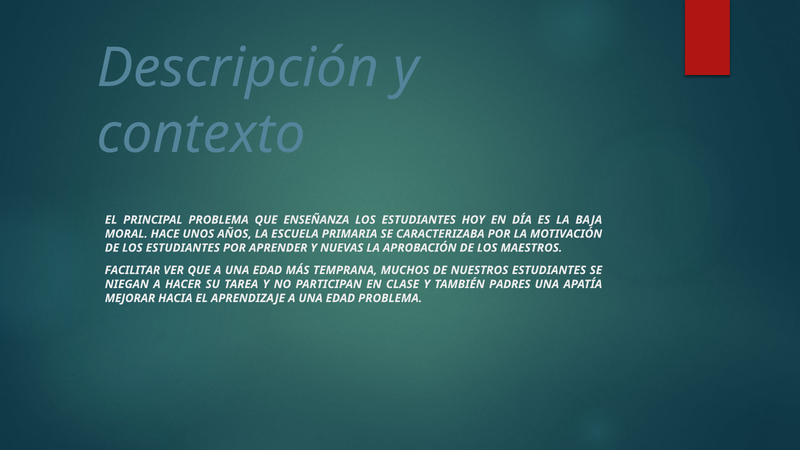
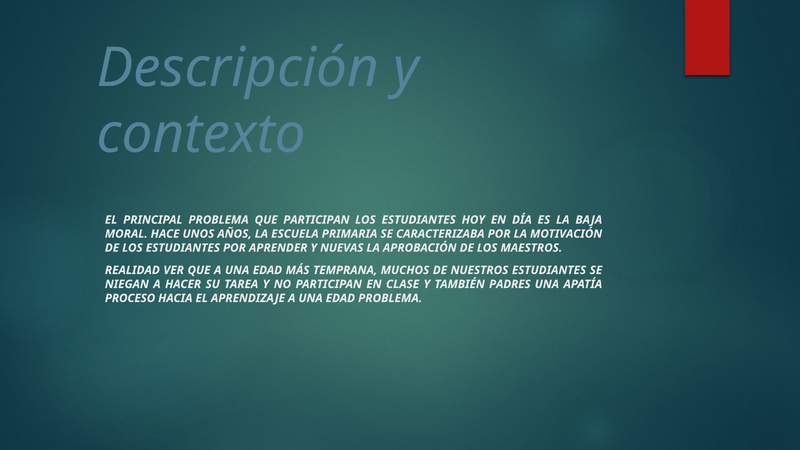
QUE ENSEÑANZA: ENSEÑANZA -> PARTICIPAN
FACILITAR: FACILITAR -> REALIDAD
MEJORAR: MEJORAR -> PROCESO
